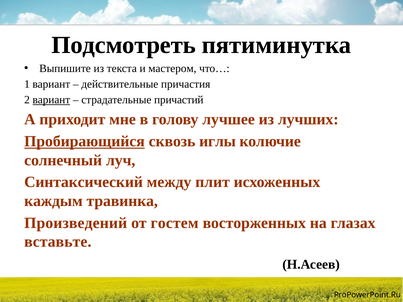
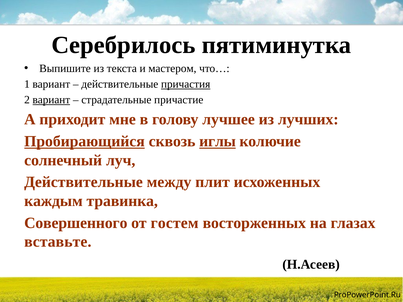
Подсмотреть: Подсмотреть -> Серебрилось
причастия underline: none -> present
причастий: причастий -> причастие
иглы underline: none -> present
Синтаксический at (84, 182): Синтаксический -> Действительные
Произведений: Произведений -> Совершенного
